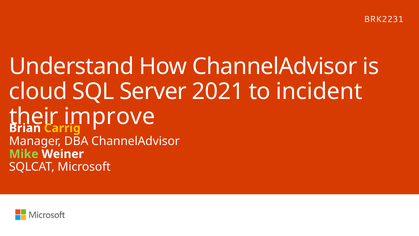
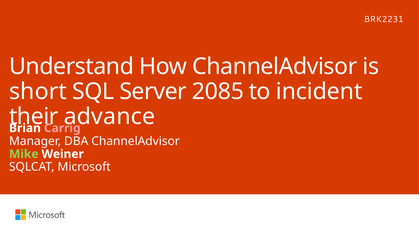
cloud: cloud -> short
2021: 2021 -> 2085
improve: improve -> advance
Carrig colour: yellow -> pink
